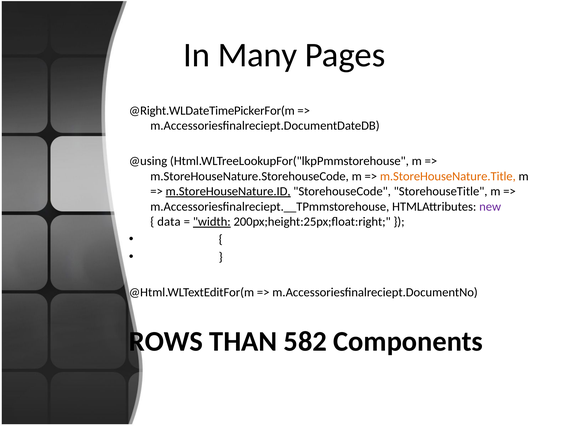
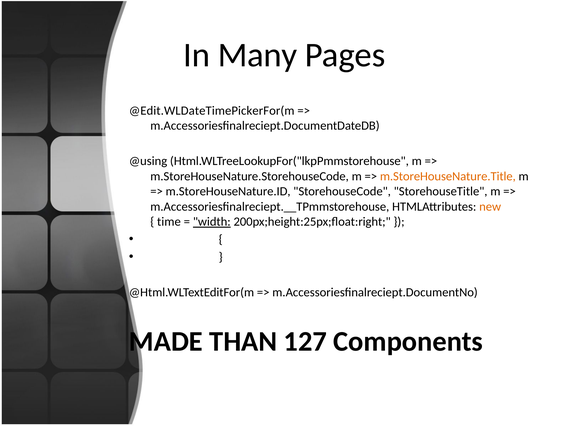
@Right.WLDateTimePickerFor(m: @Right.WLDateTimePickerFor(m -> @Edit.WLDateTimePickerFor(m
m.StoreHouseNature.ID underline: present -> none
new colour: purple -> orange
data: data -> time
ROWS: ROWS -> MADE
582: 582 -> 127
